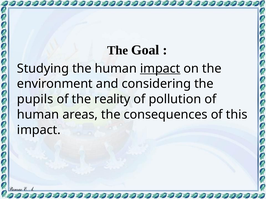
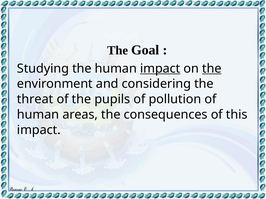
the at (212, 69) underline: none -> present
pupils: pupils -> threat
reality: reality -> pupils
